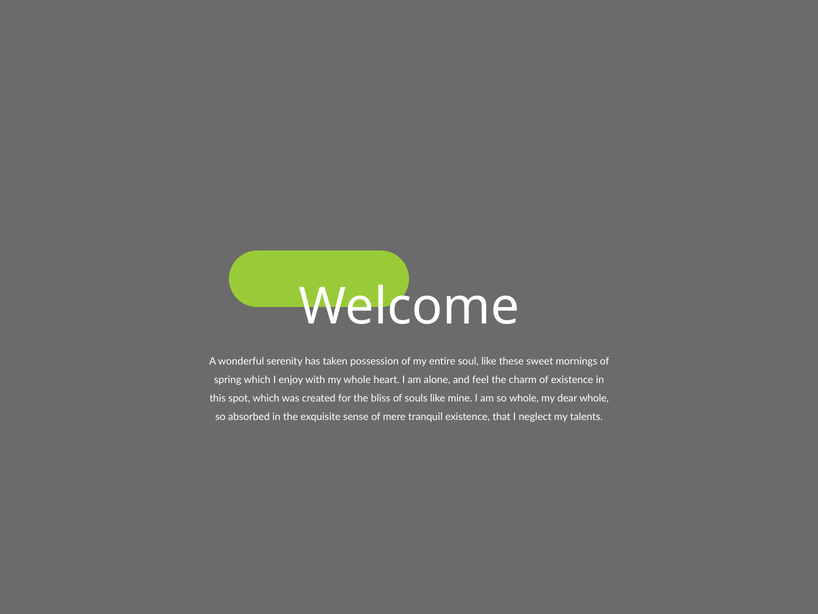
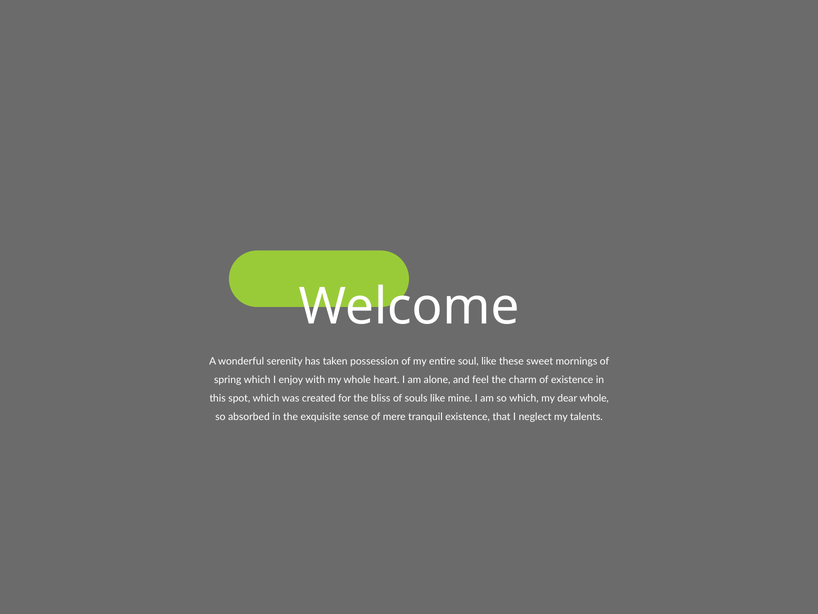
so whole: whole -> which
